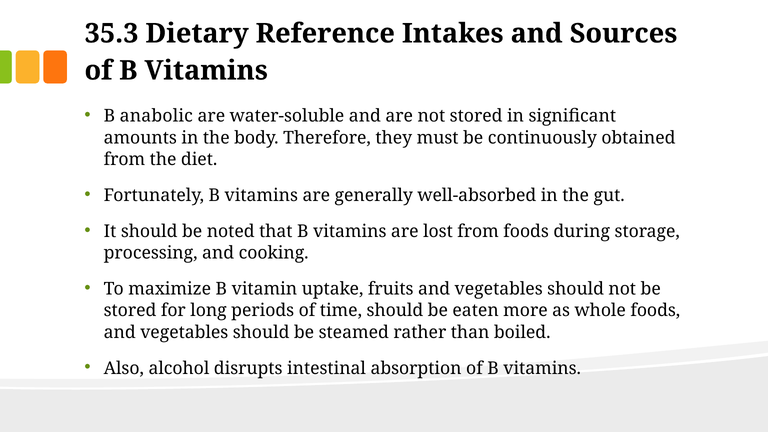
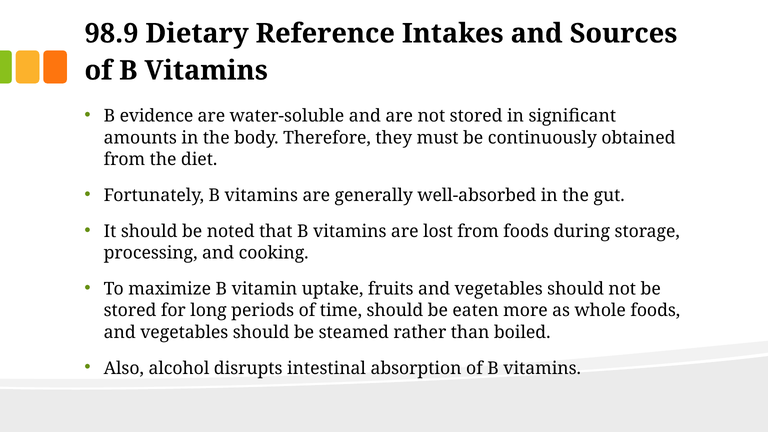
35.3: 35.3 -> 98.9
anabolic: anabolic -> evidence
